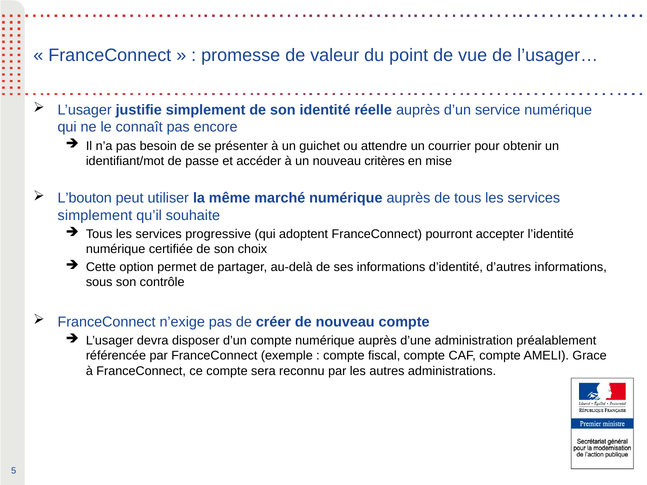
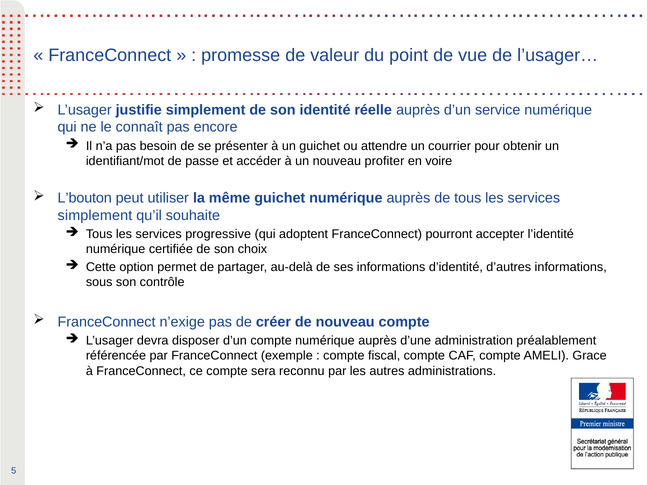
critères: critères -> profiter
mise: mise -> voire
même marché: marché -> guichet
